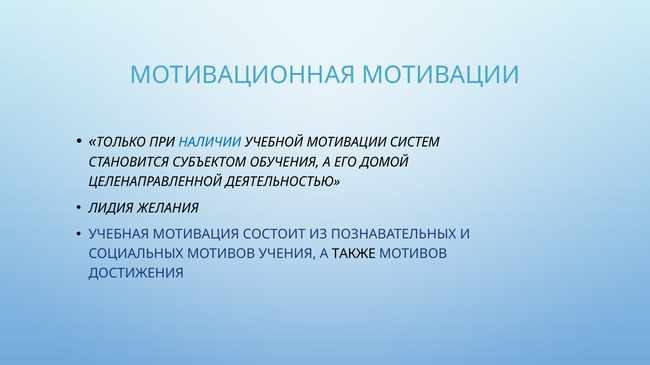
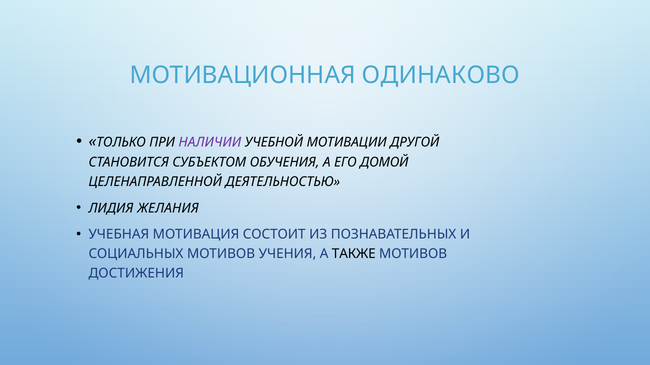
МОТИВАЦИОННАЯ МОТИВАЦИИ: МОТИВАЦИИ -> ОДИНАКОВО
НАЛИЧИИ colour: blue -> purple
СИСТЕМ: СИСТЕМ -> ДРУГОЙ
